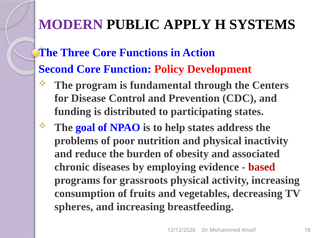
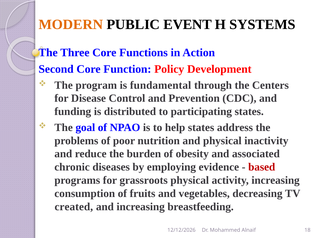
MODERN colour: purple -> orange
APPLY: APPLY -> EVENT
spheres: spheres -> created
